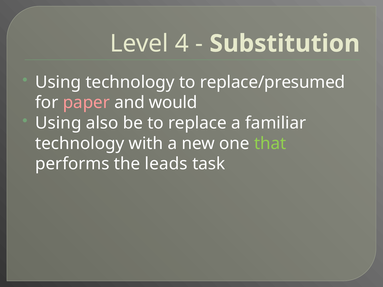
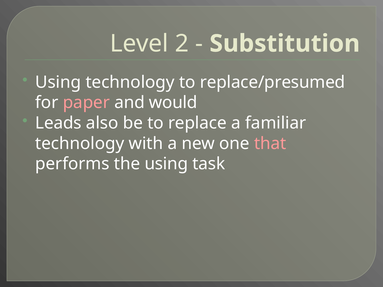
4: 4 -> 2
Using at (58, 123): Using -> Leads
that colour: light green -> pink
the leads: leads -> using
